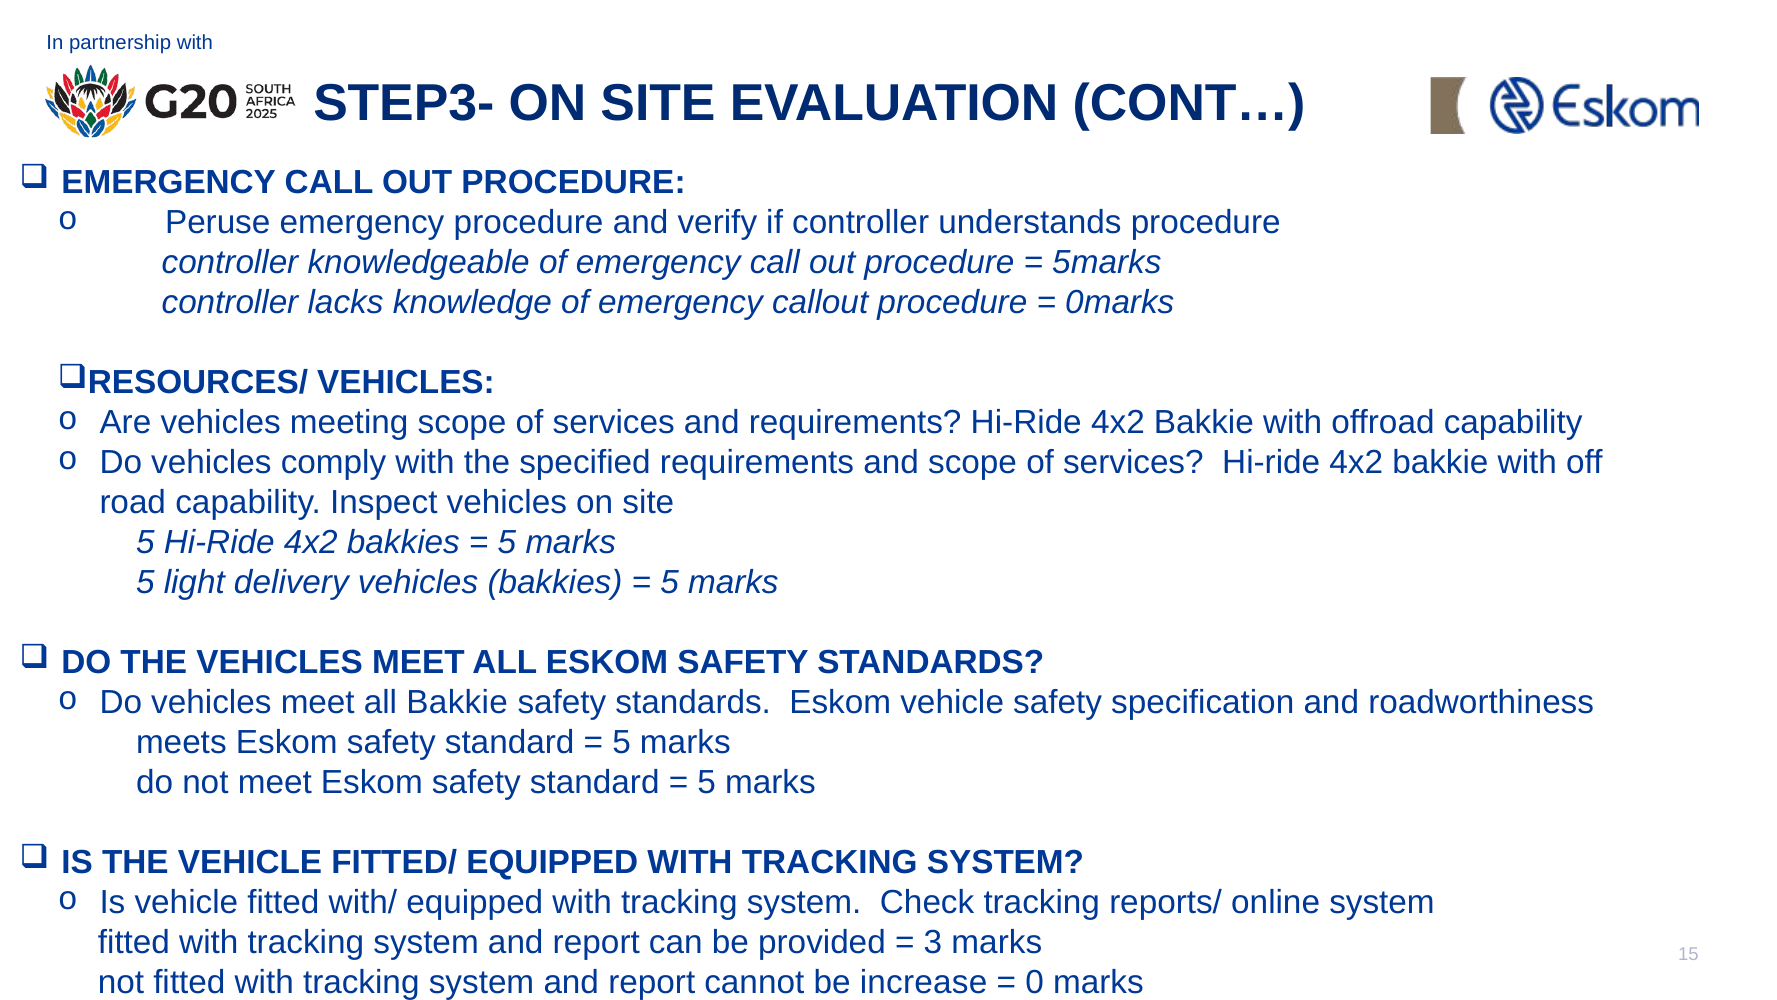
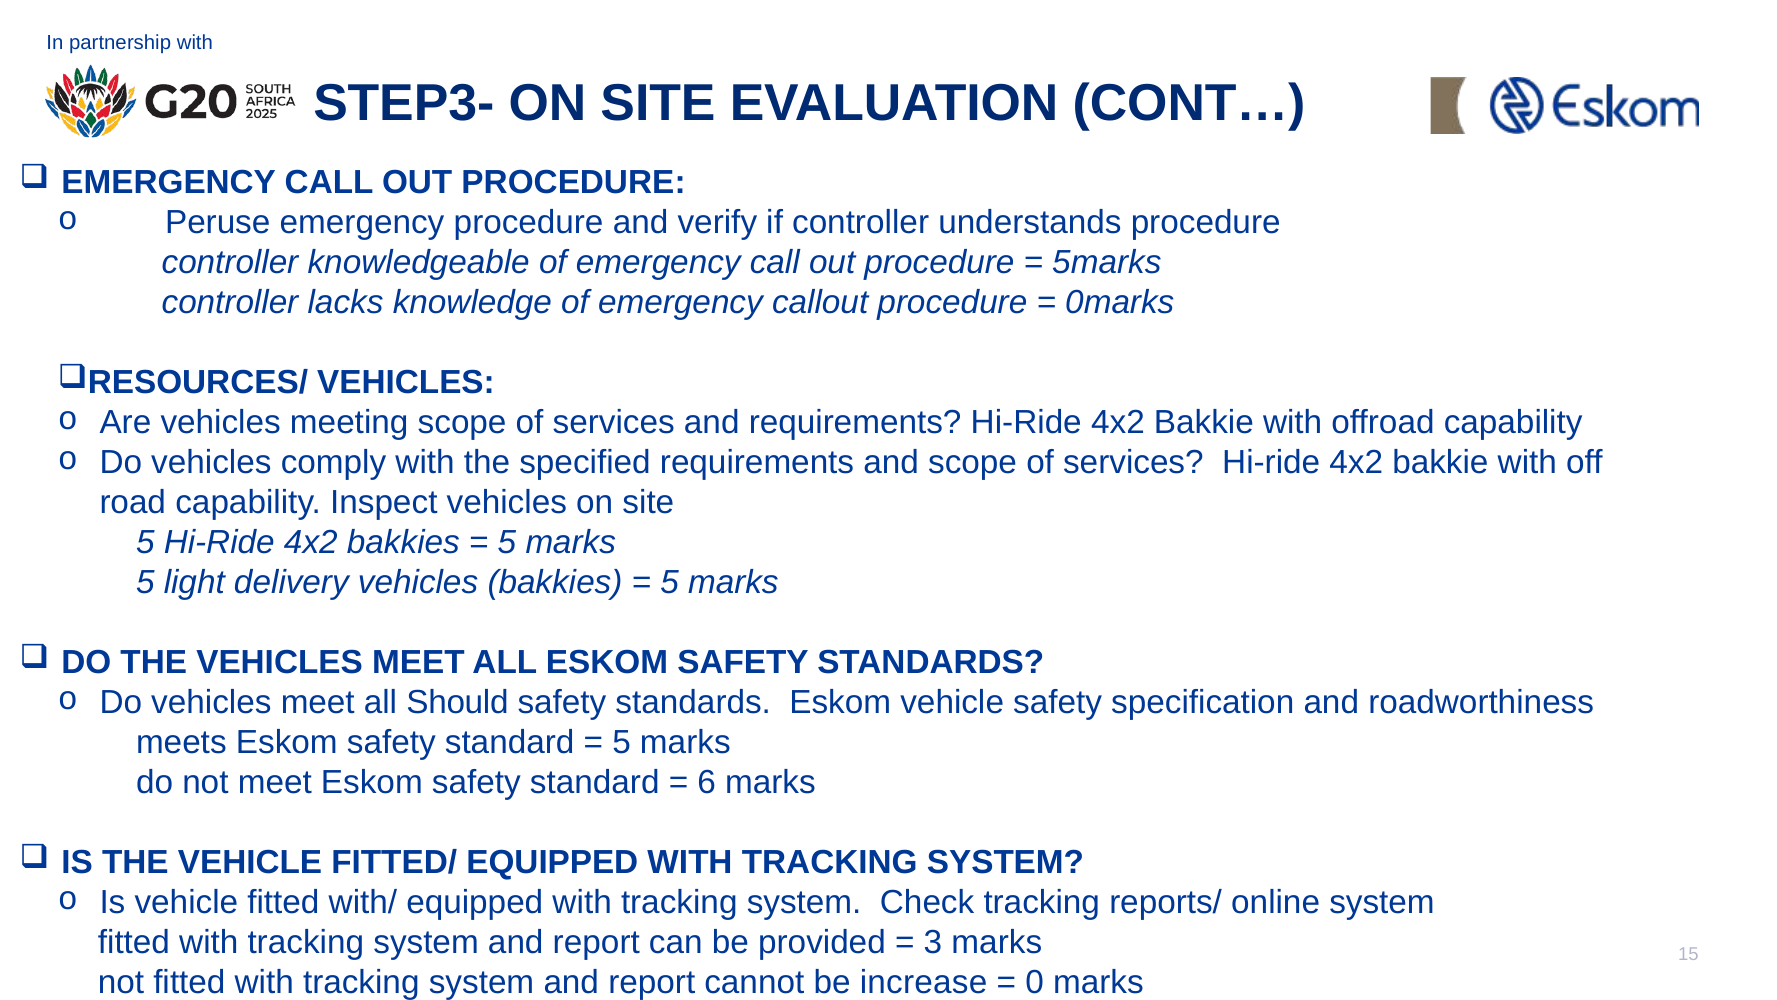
all Bakkie: Bakkie -> Should
5 at (707, 782): 5 -> 6
